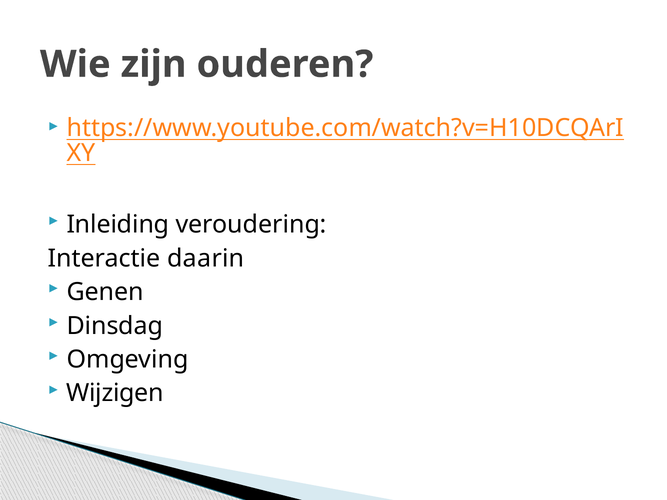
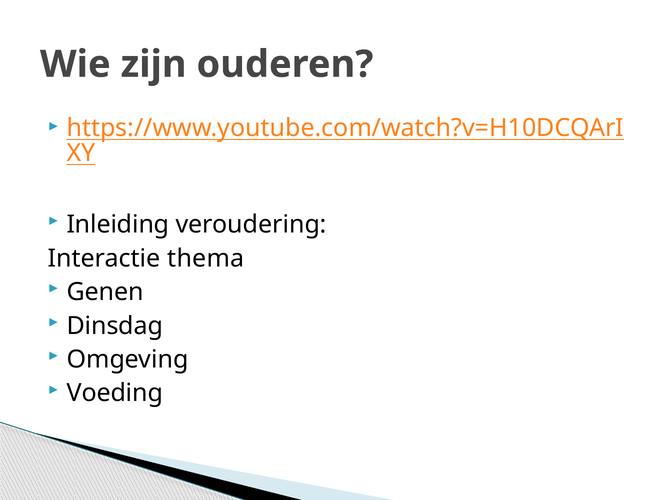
daarin: daarin -> thema
Wijzigen: Wijzigen -> Voeding
